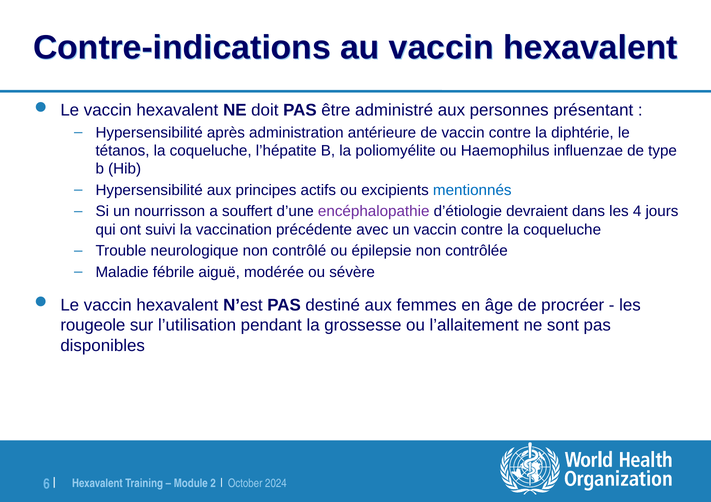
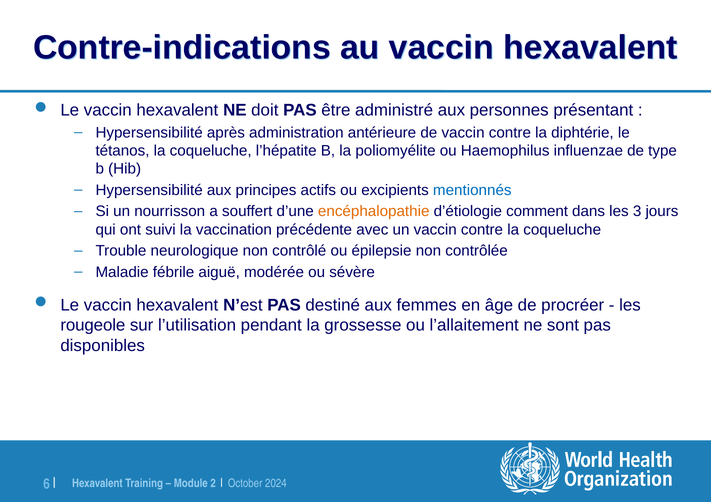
encéphalopathie colour: purple -> orange
devraient: devraient -> comment
4: 4 -> 3
